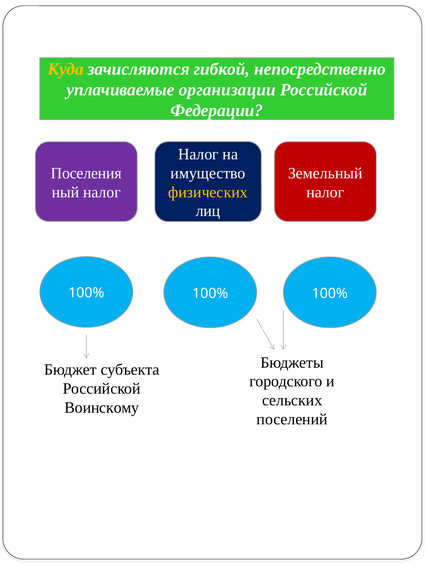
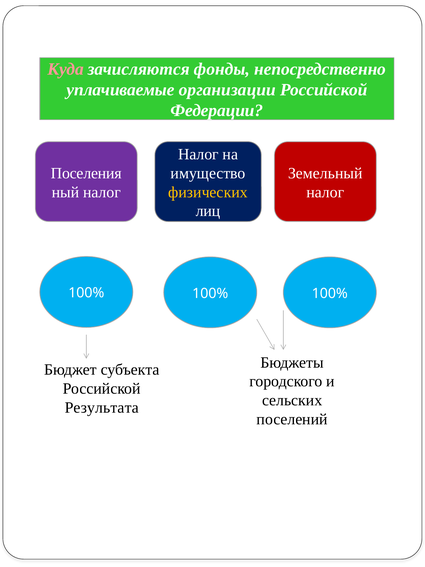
Куда colour: yellow -> pink
гибкой: гибкой -> фонды
Воинскому: Воинскому -> Результата
